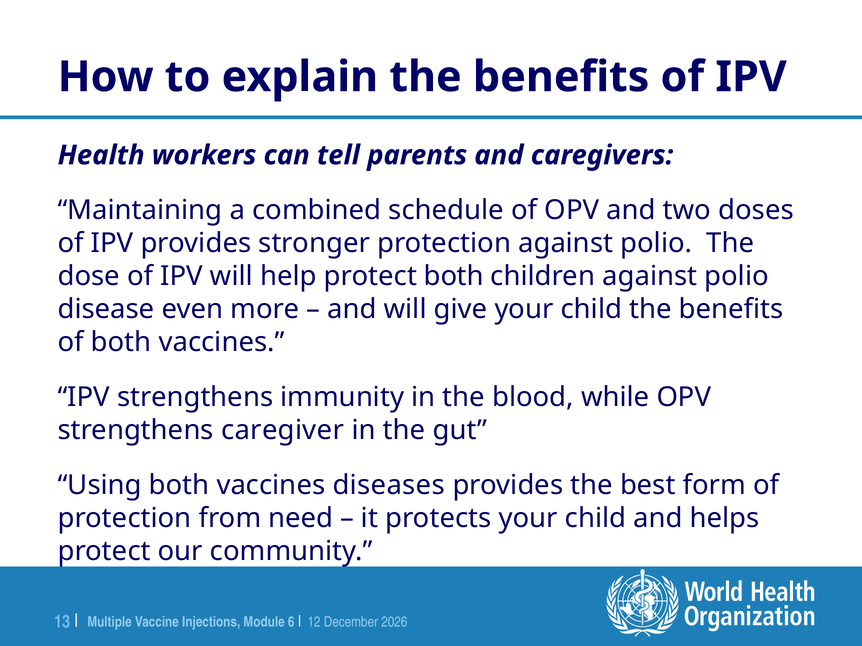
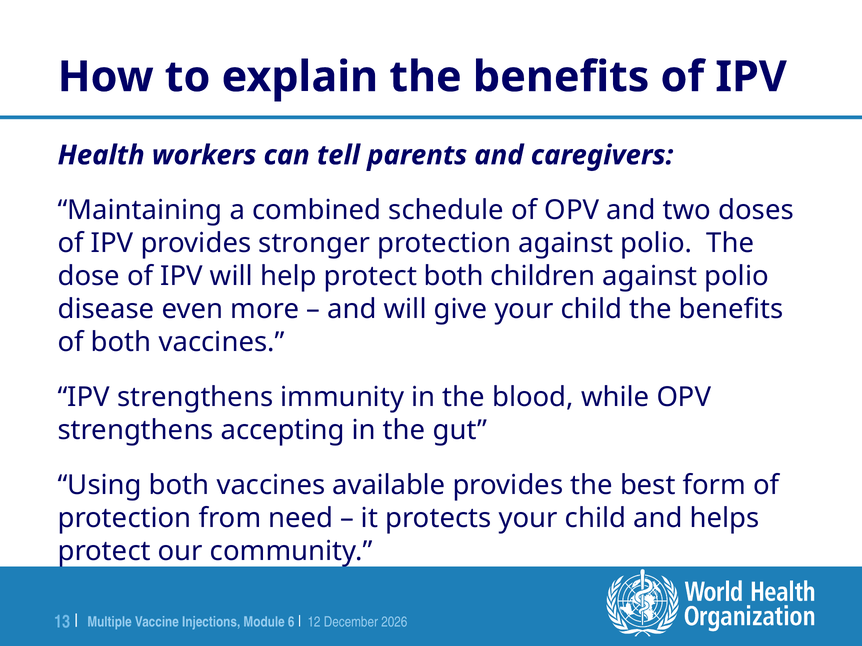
caregiver: caregiver -> accepting
diseases: diseases -> available
